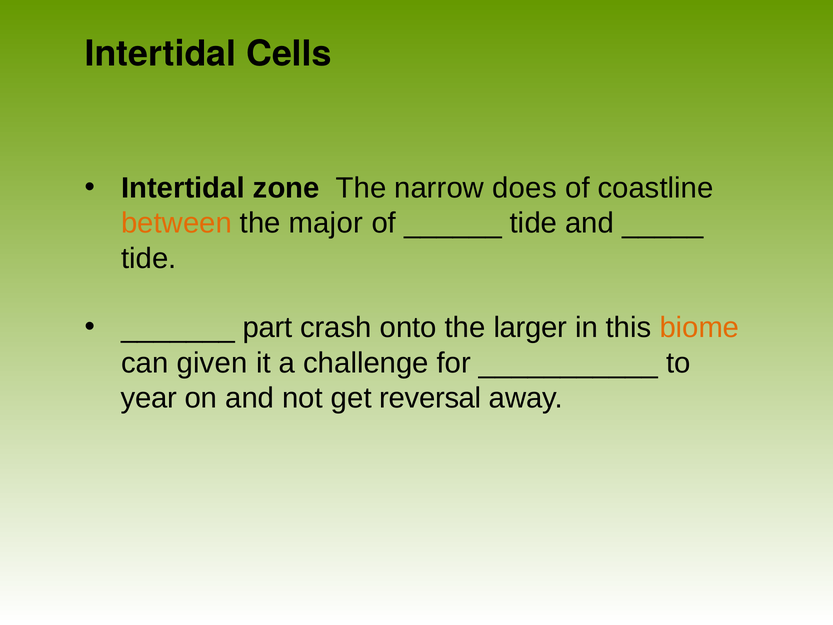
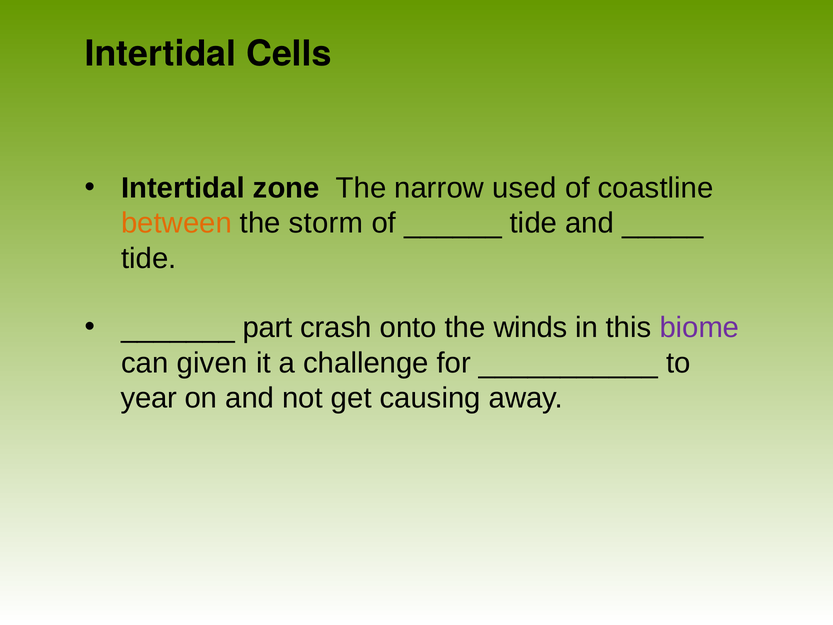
does: does -> used
major: major -> storm
larger: larger -> winds
biome colour: orange -> purple
reversal: reversal -> causing
